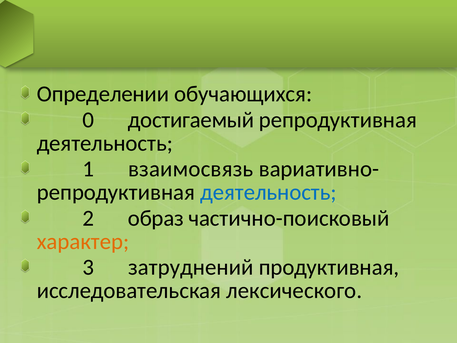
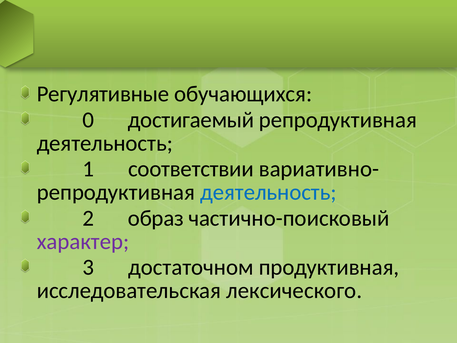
Определении: Определении -> Регулятивные
взаимосвязь: взаимосвязь -> соответствии
характер colour: orange -> purple
затруднений: затруднений -> достаточном
